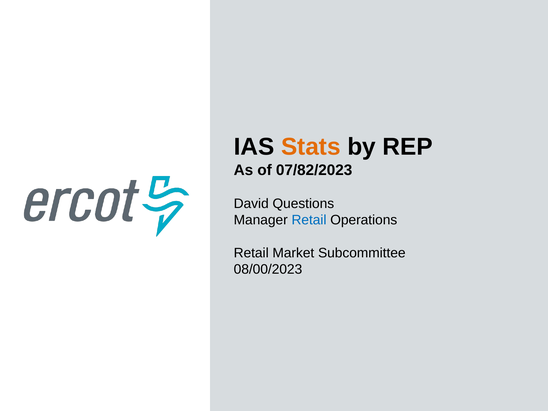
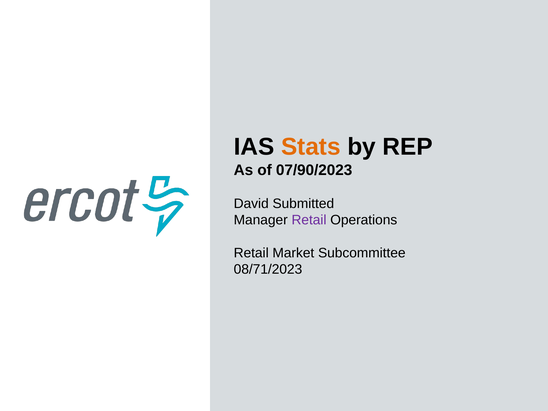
07/82/2023: 07/82/2023 -> 07/90/2023
Questions: Questions -> Submitted
Retail at (309, 220) colour: blue -> purple
08/00/2023: 08/00/2023 -> 08/71/2023
